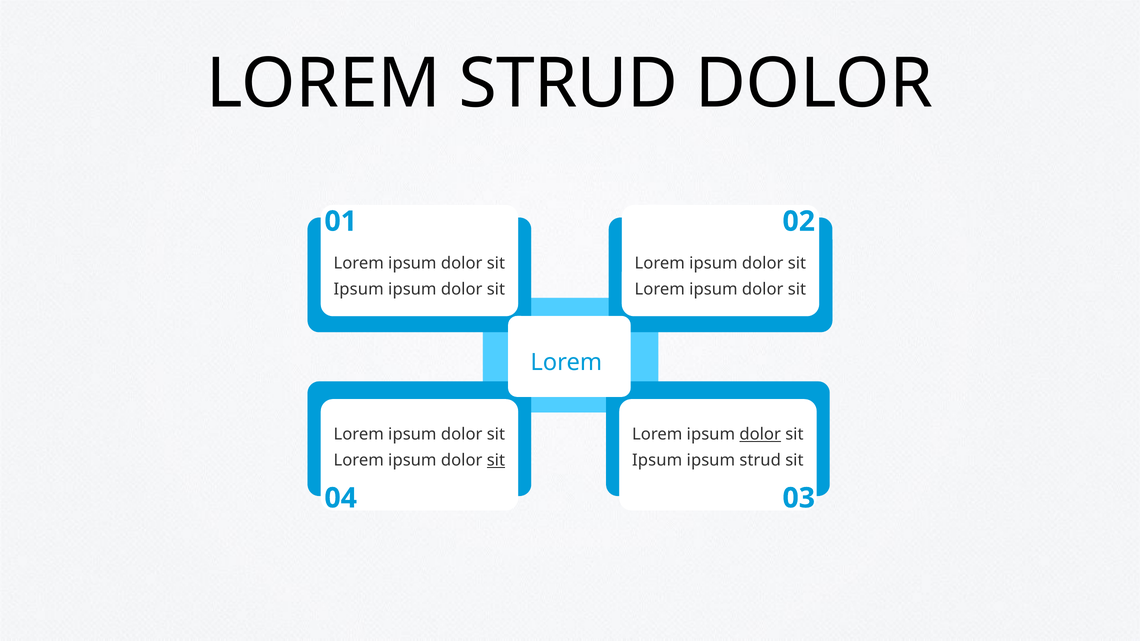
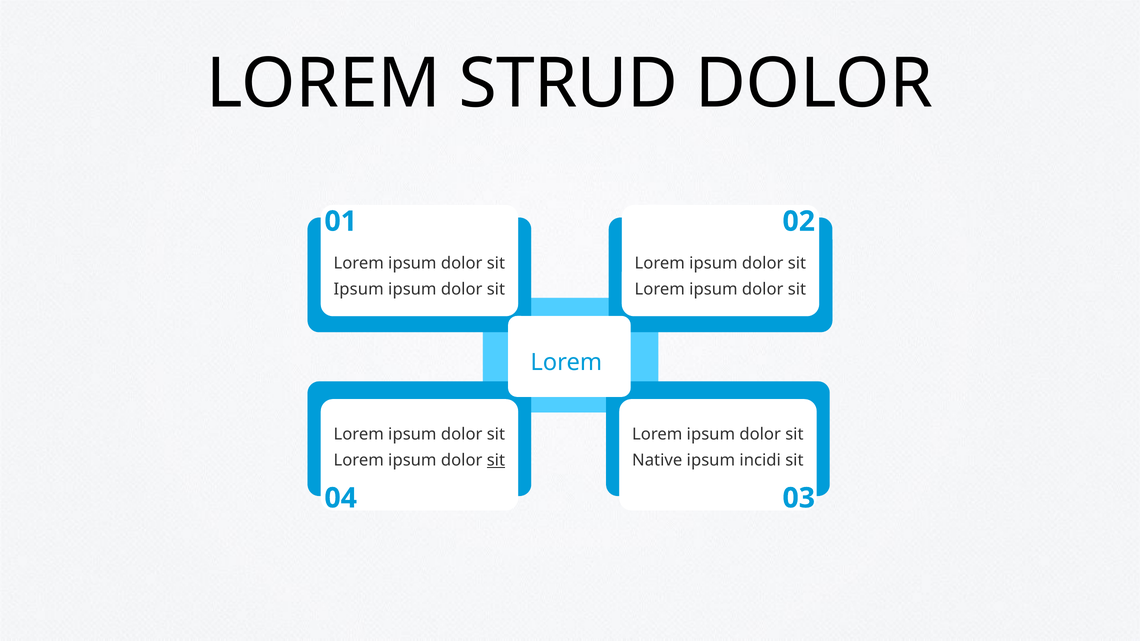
dolor at (760, 434) underline: present -> none
Ipsum at (657, 460): Ipsum -> Native
ipsum strud: strud -> incidi
